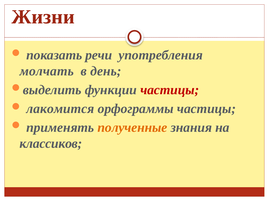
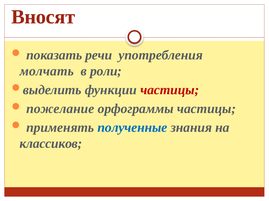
Жизни: Жизни -> Вносят
день: день -> роли
лакомится: лакомится -> пожелание
полученные colour: orange -> blue
